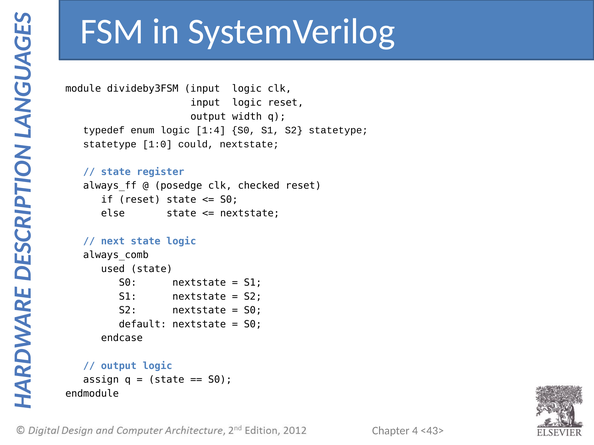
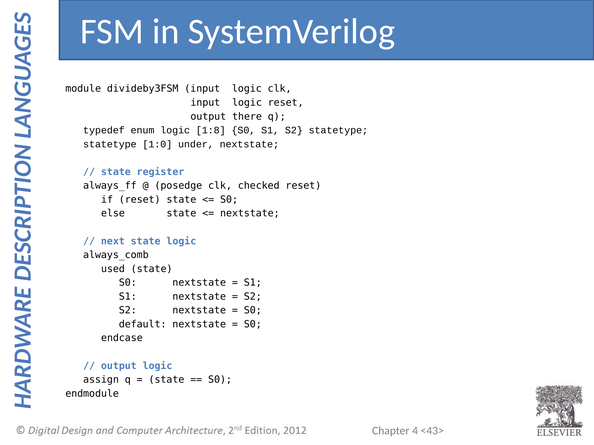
width: width -> there
1:4: 1:4 -> 1:8
could: could -> under
